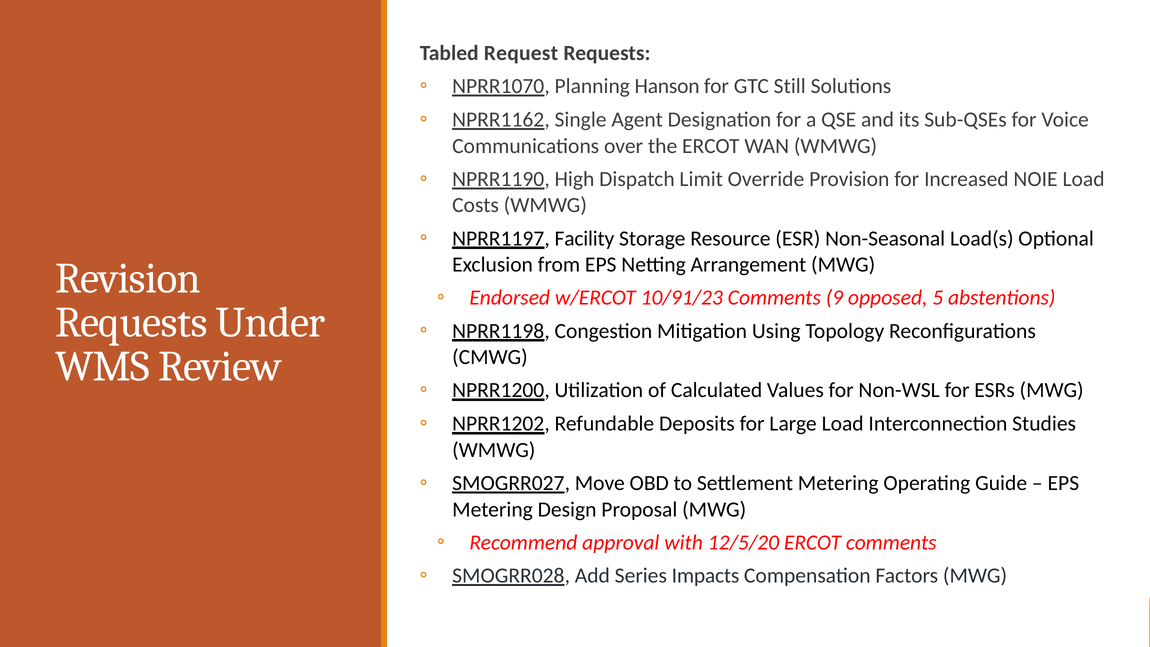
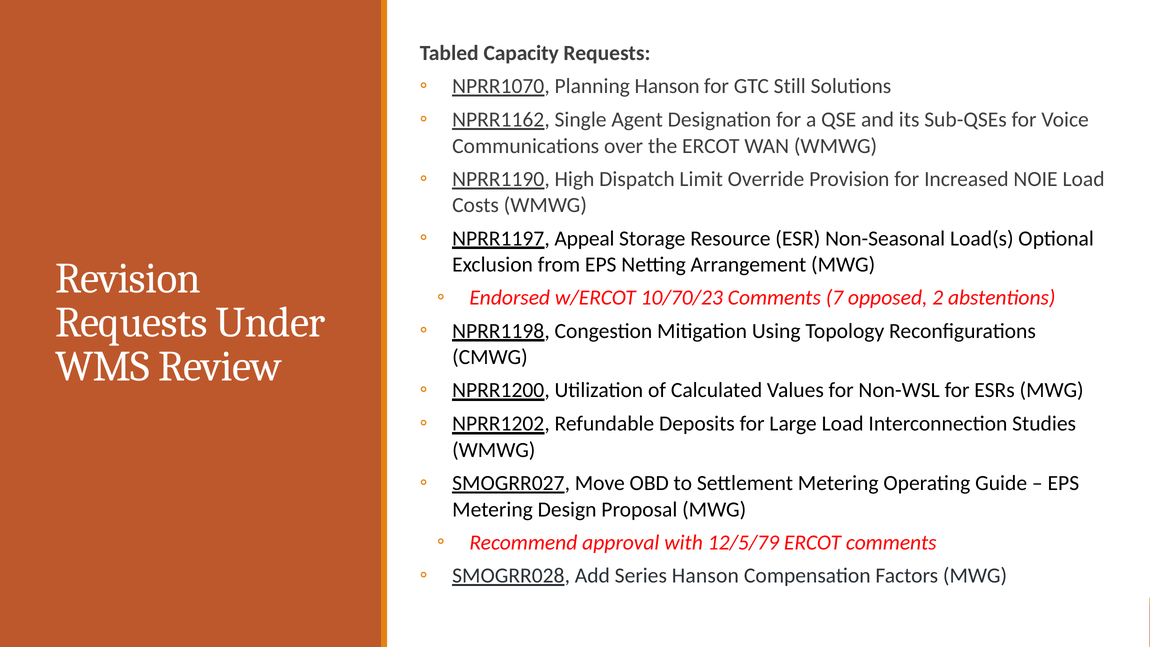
Request: Request -> Capacity
Facility: Facility -> Appeal
10/91/23: 10/91/23 -> 10/70/23
9: 9 -> 7
5: 5 -> 2
12/5/20: 12/5/20 -> 12/5/79
Series Impacts: Impacts -> Hanson
